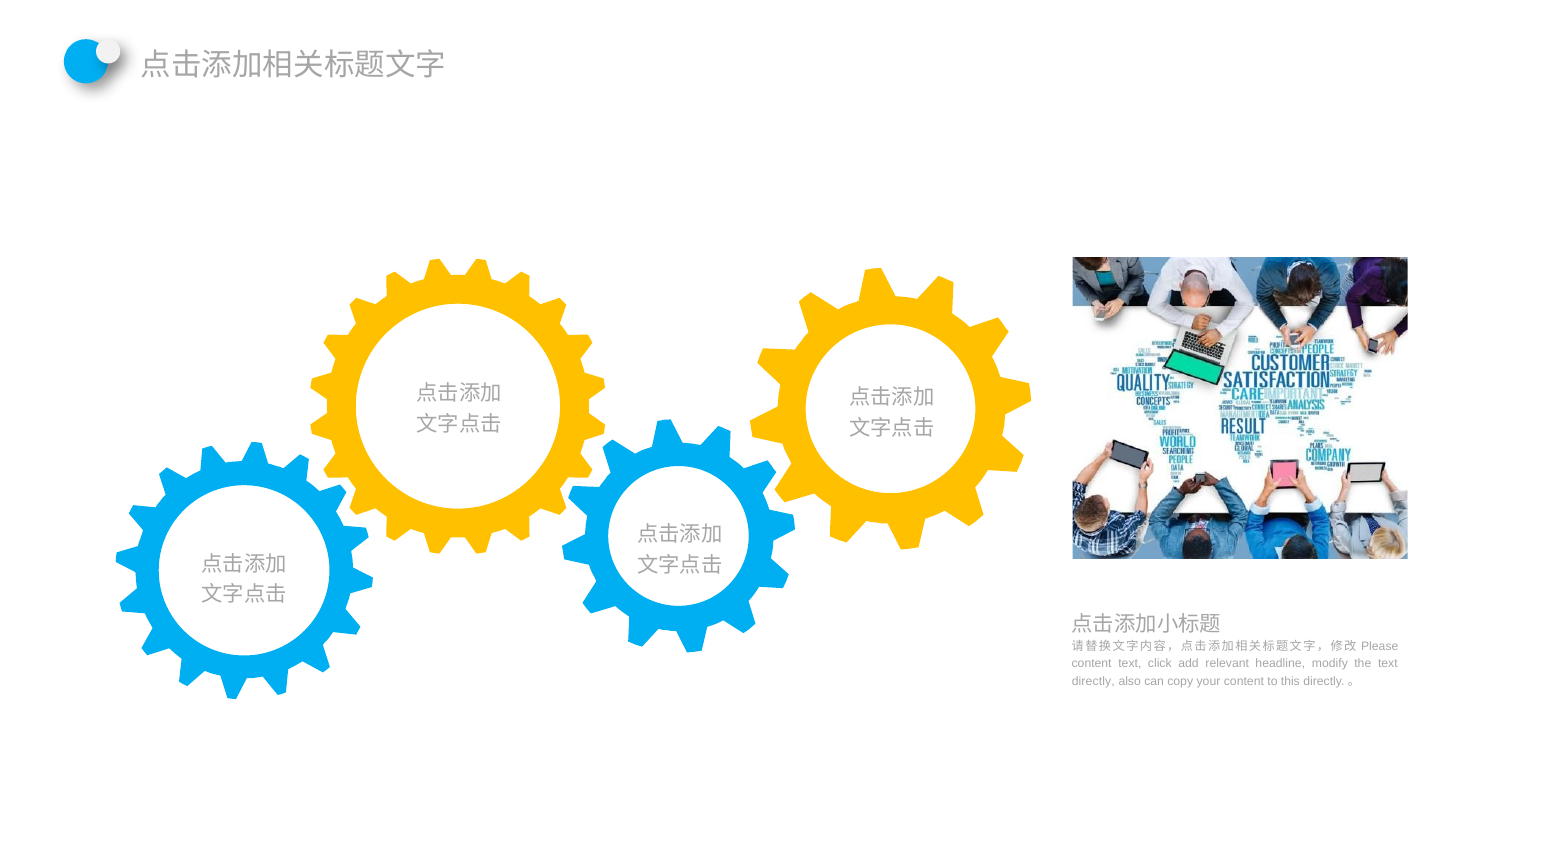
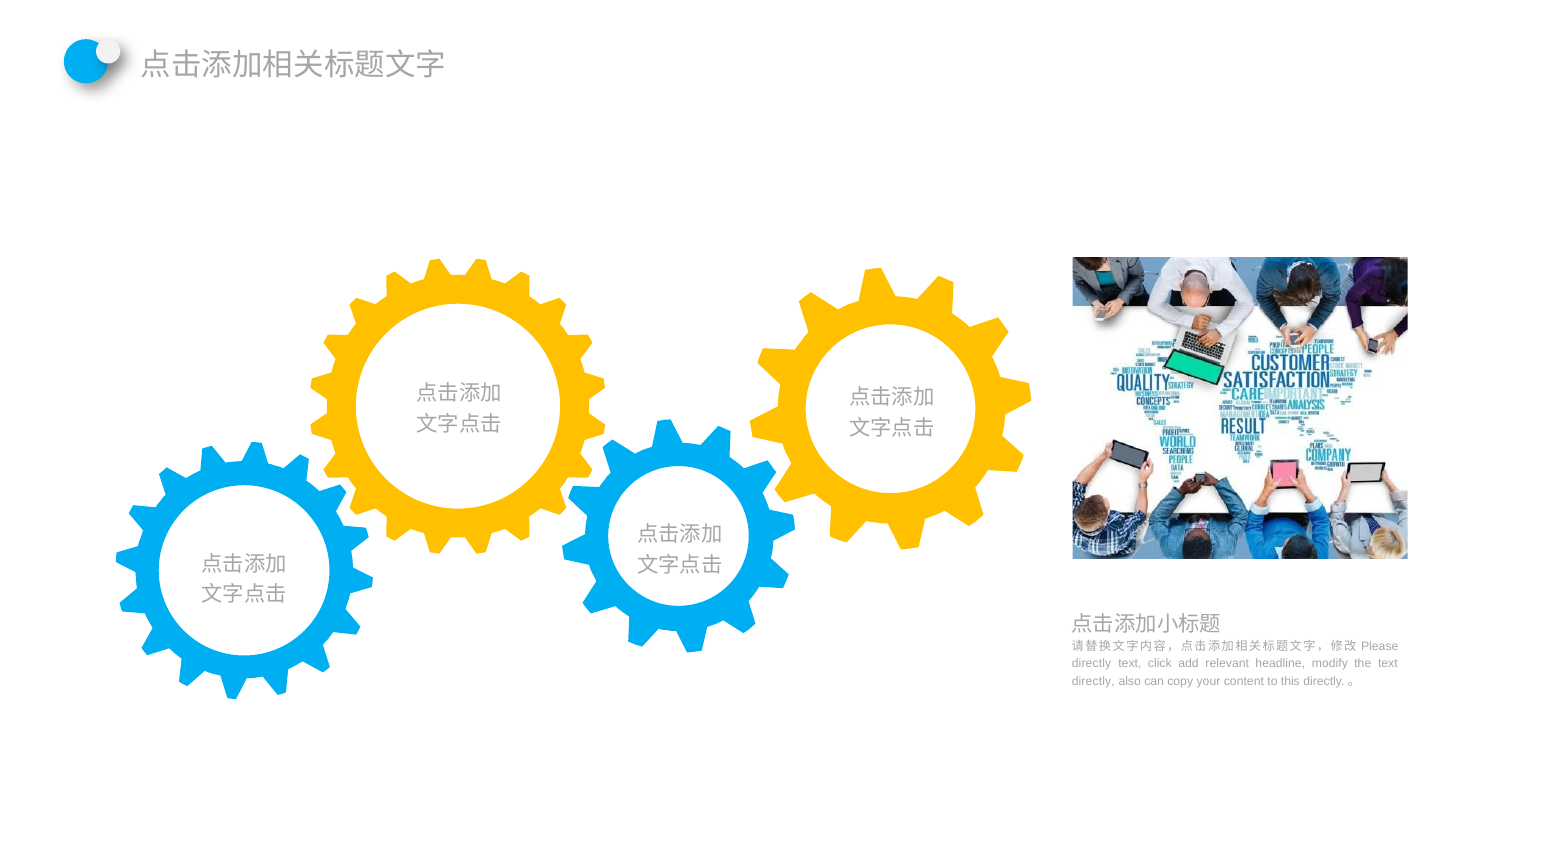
content at (1092, 664): content -> directly
